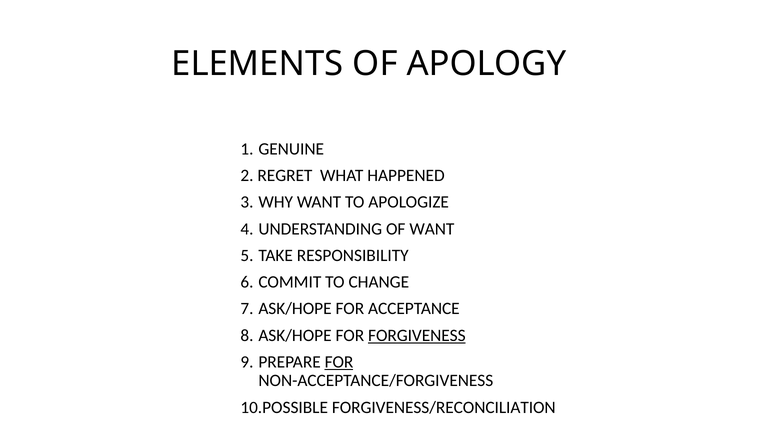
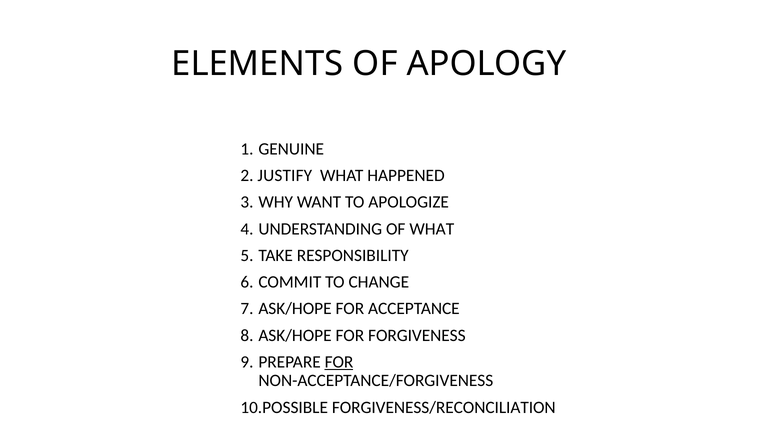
REGRET: REGRET -> JUSTIFY
OF WANT: WANT -> WHAT
FORGIVENESS underline: present -> none
